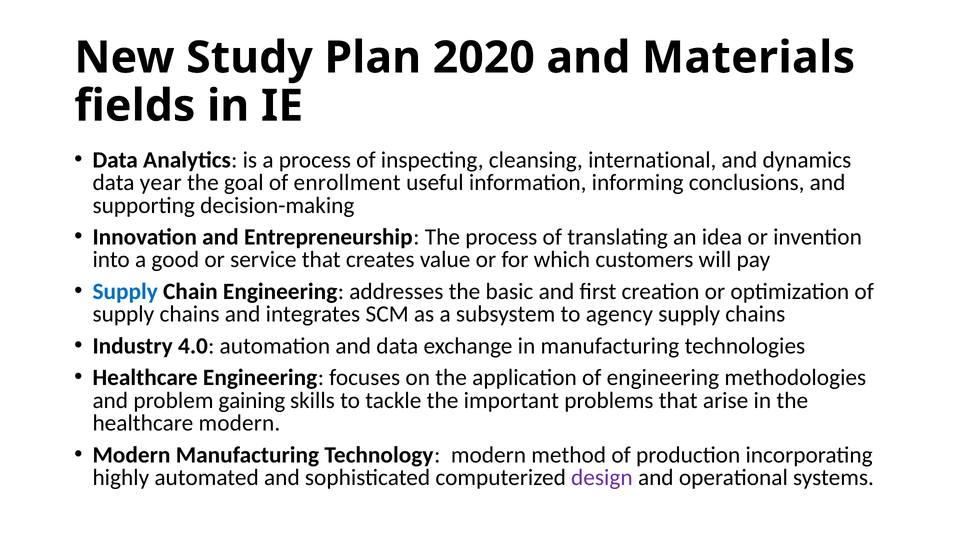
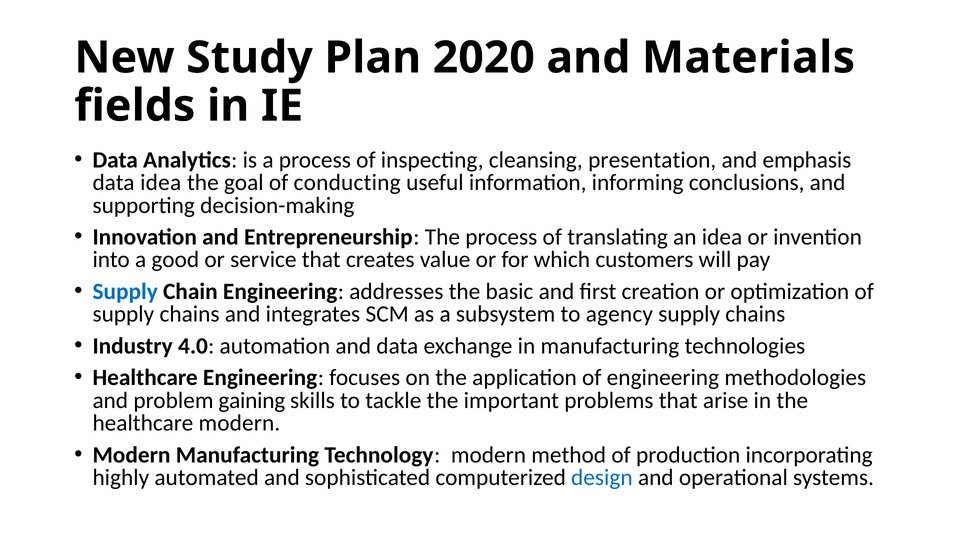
international: international -> presentation
dynamics: dynamics -> emphasis
data year: year -> idea
enrollment: enrollment -> conducting
design colour: purple -> blue
